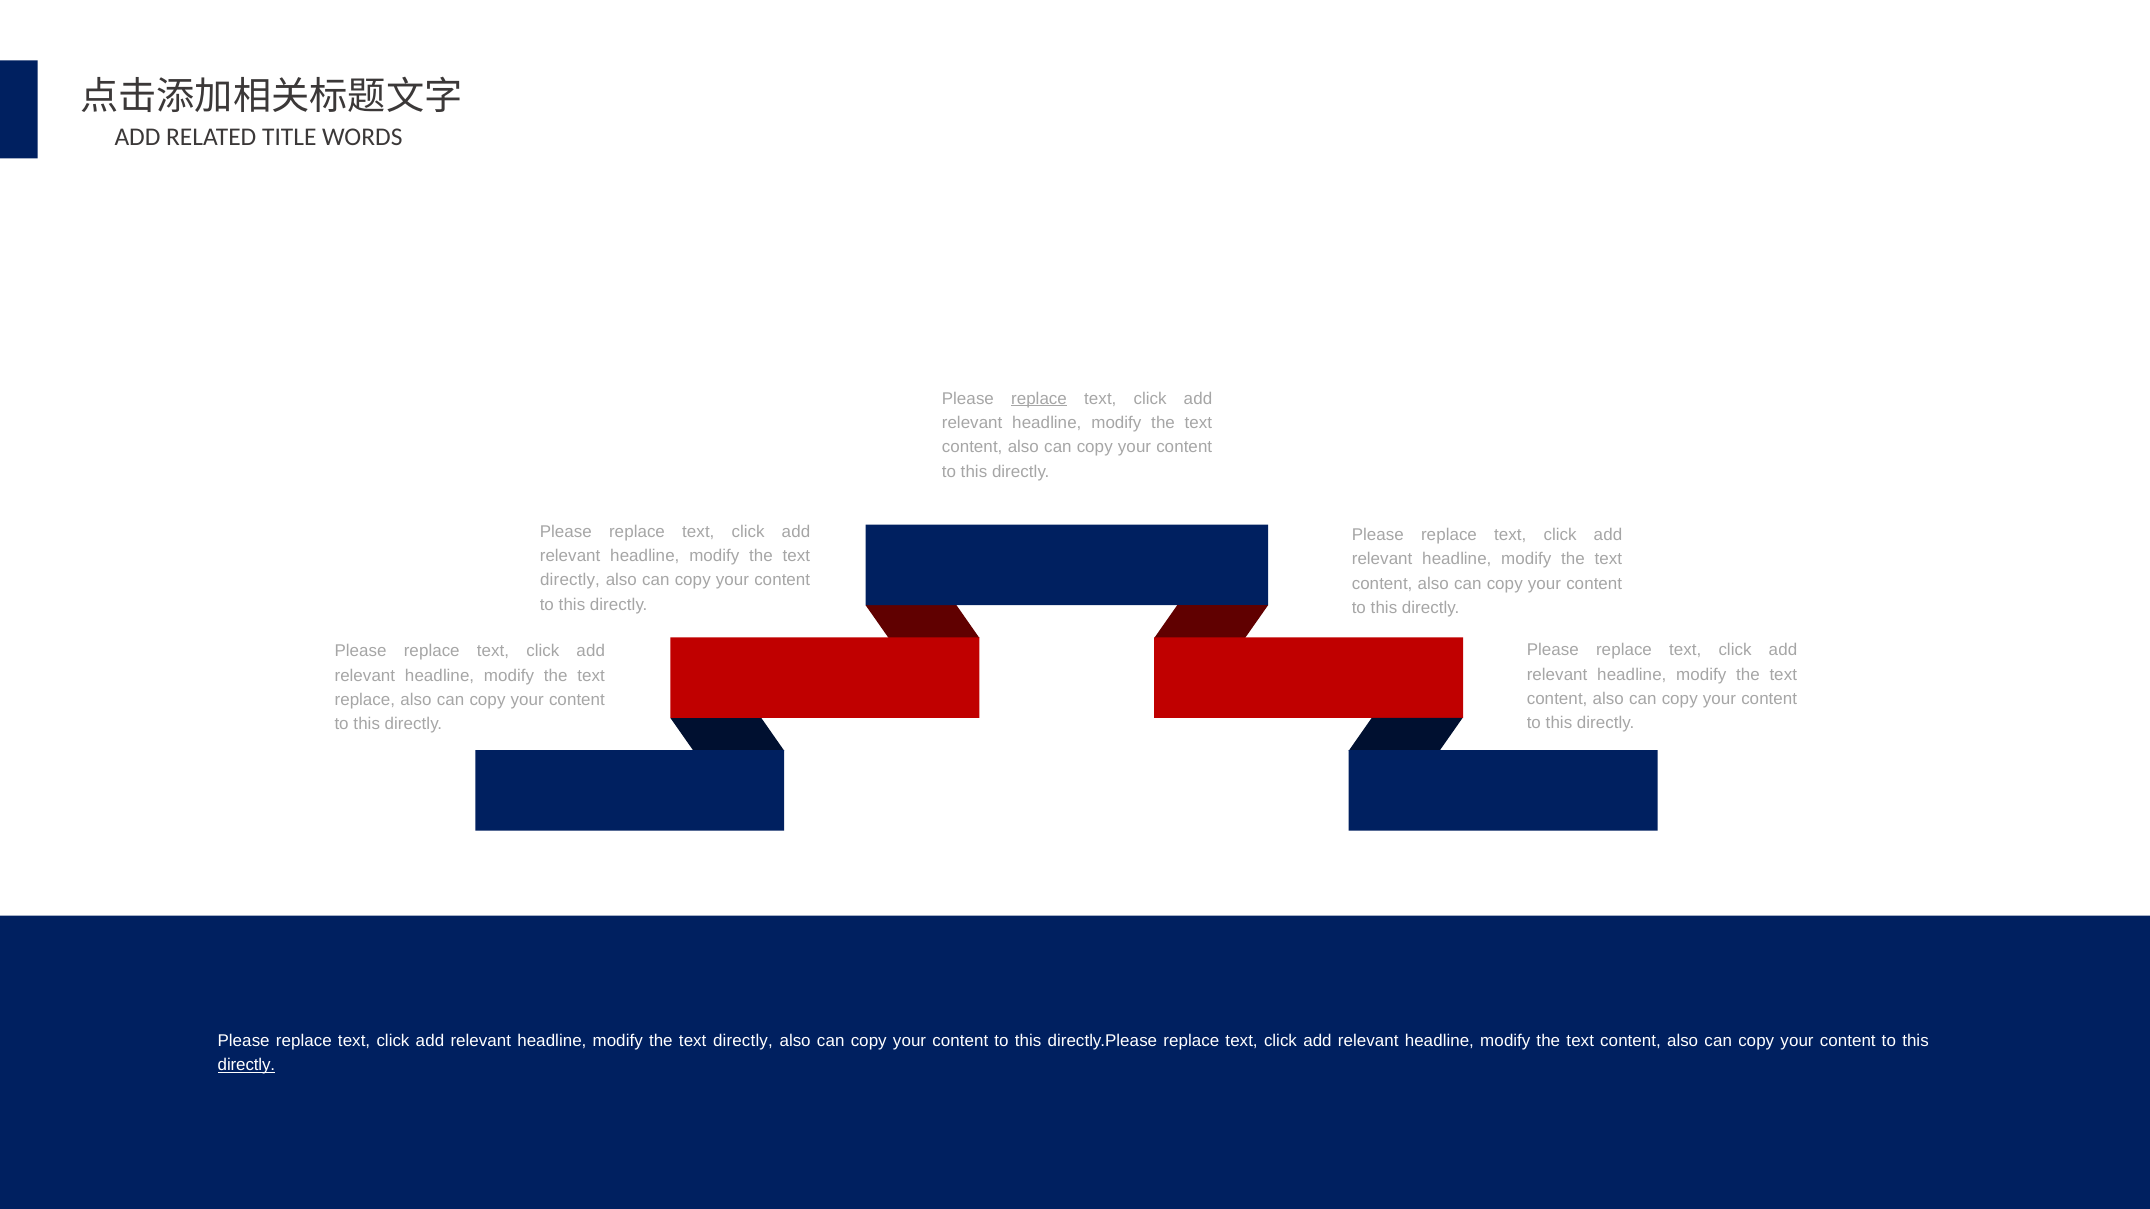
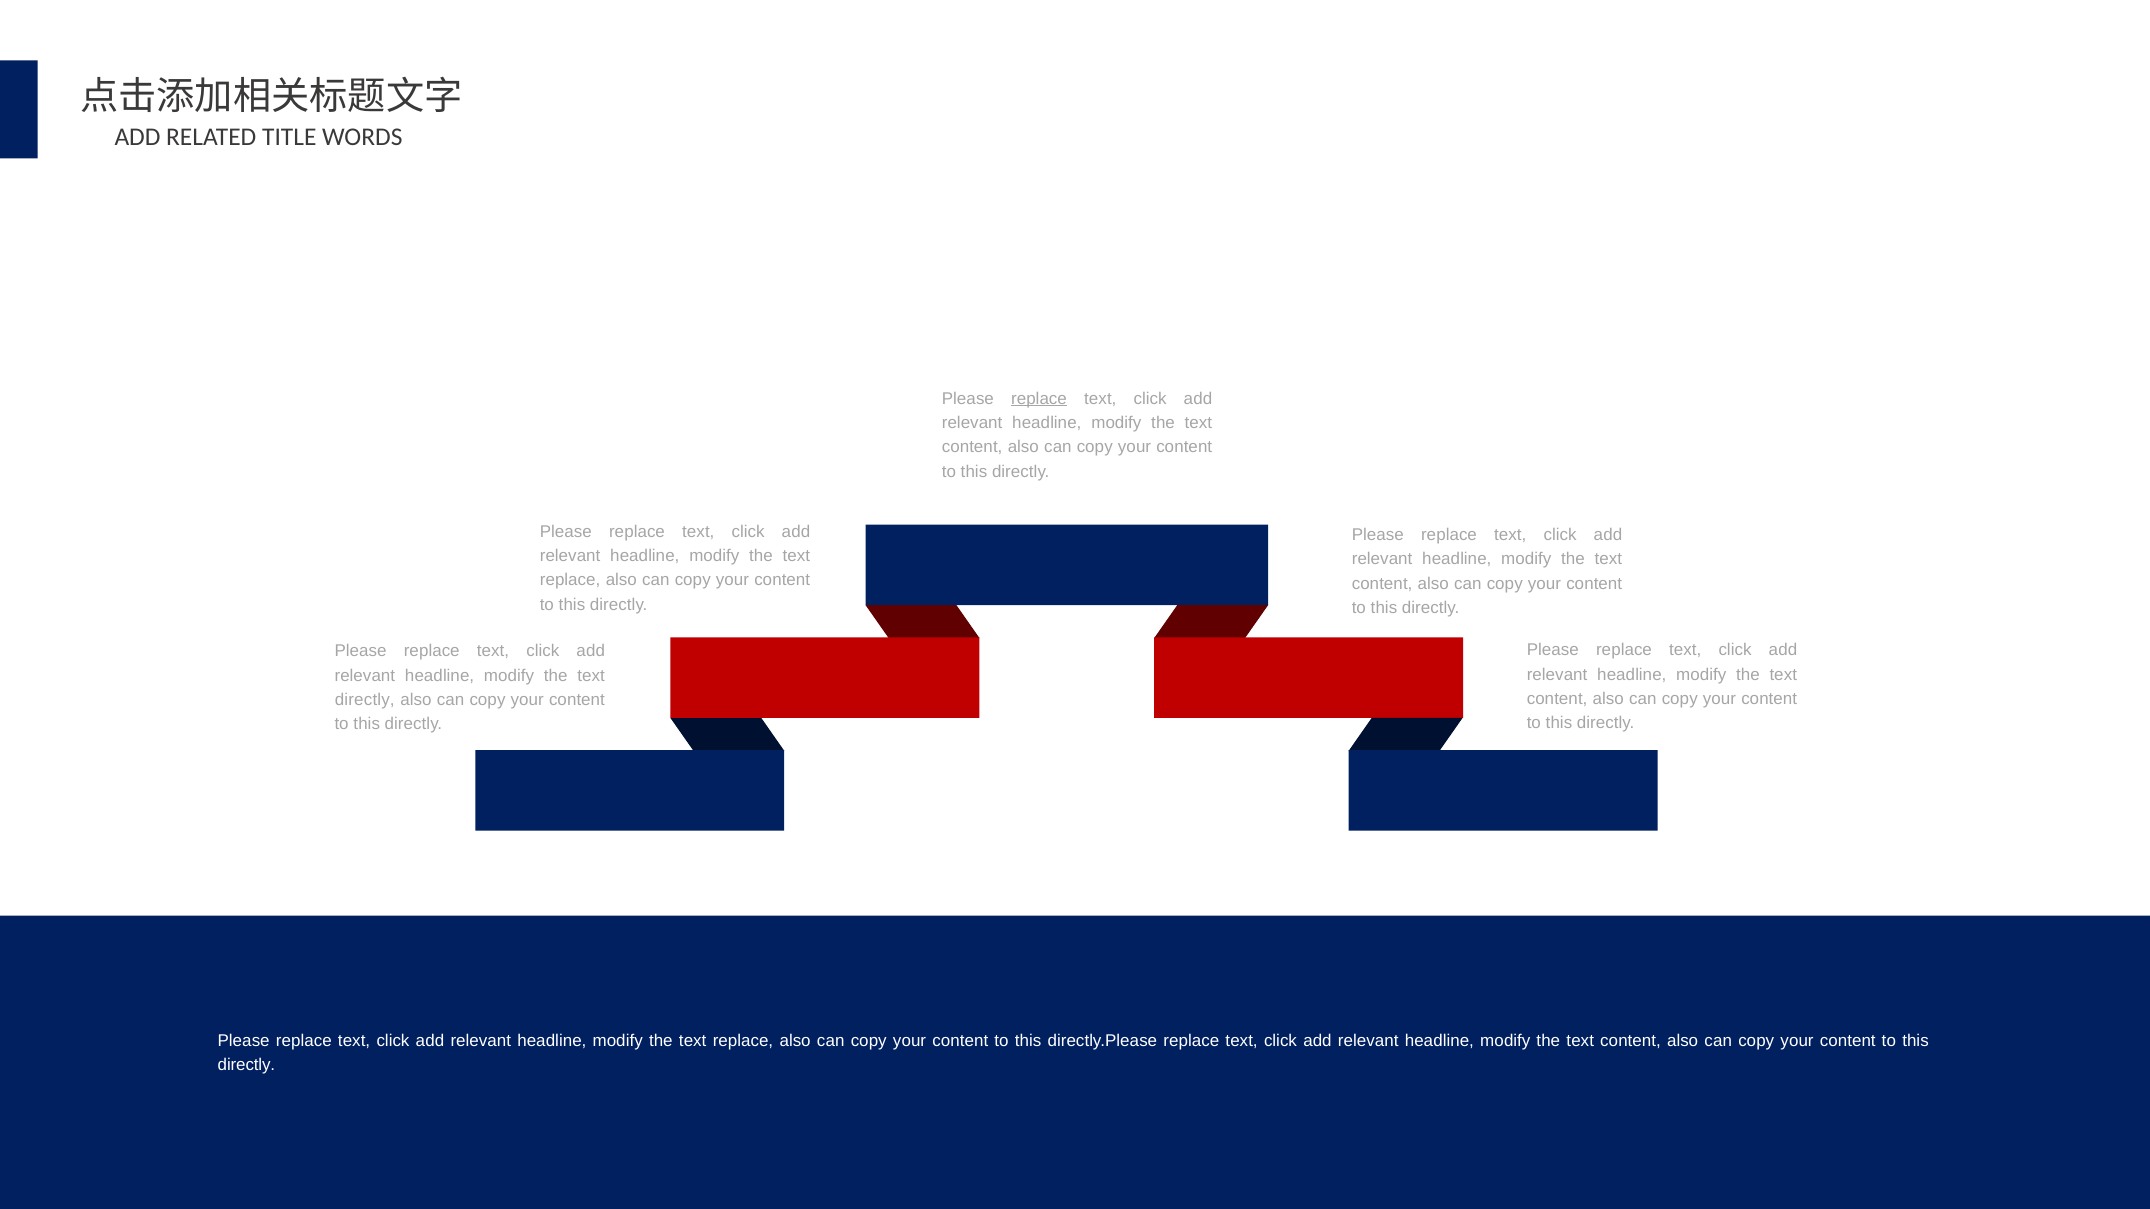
directly at (570, 580): directly -> replace
replace at (365, 700): replace -> directly
directly at (743, 1041): directly -> replace
directly at (246, 1065) underline: present -> none
